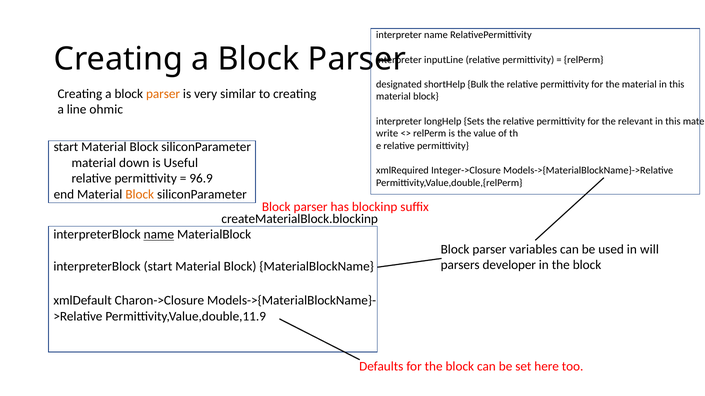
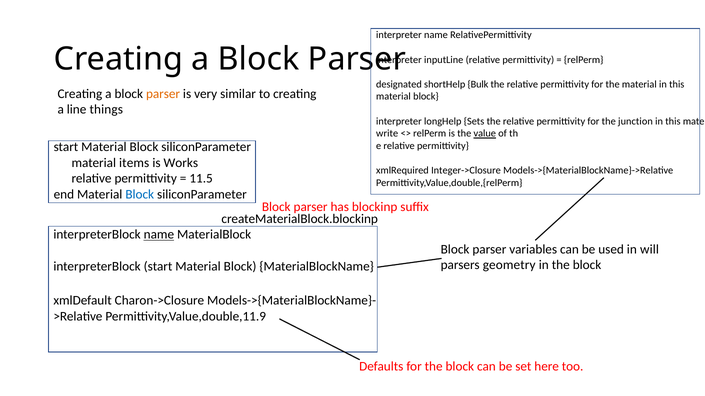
ohmic: ohmic -> things
relevant: relevant -> junction
value underline: none -> present
down: down -> items
Useful: Useful -> Works
96.9: 96.9 -> 11.5
Block at (140, 195) colour: orange -> blue
developer: developer -> geometry
